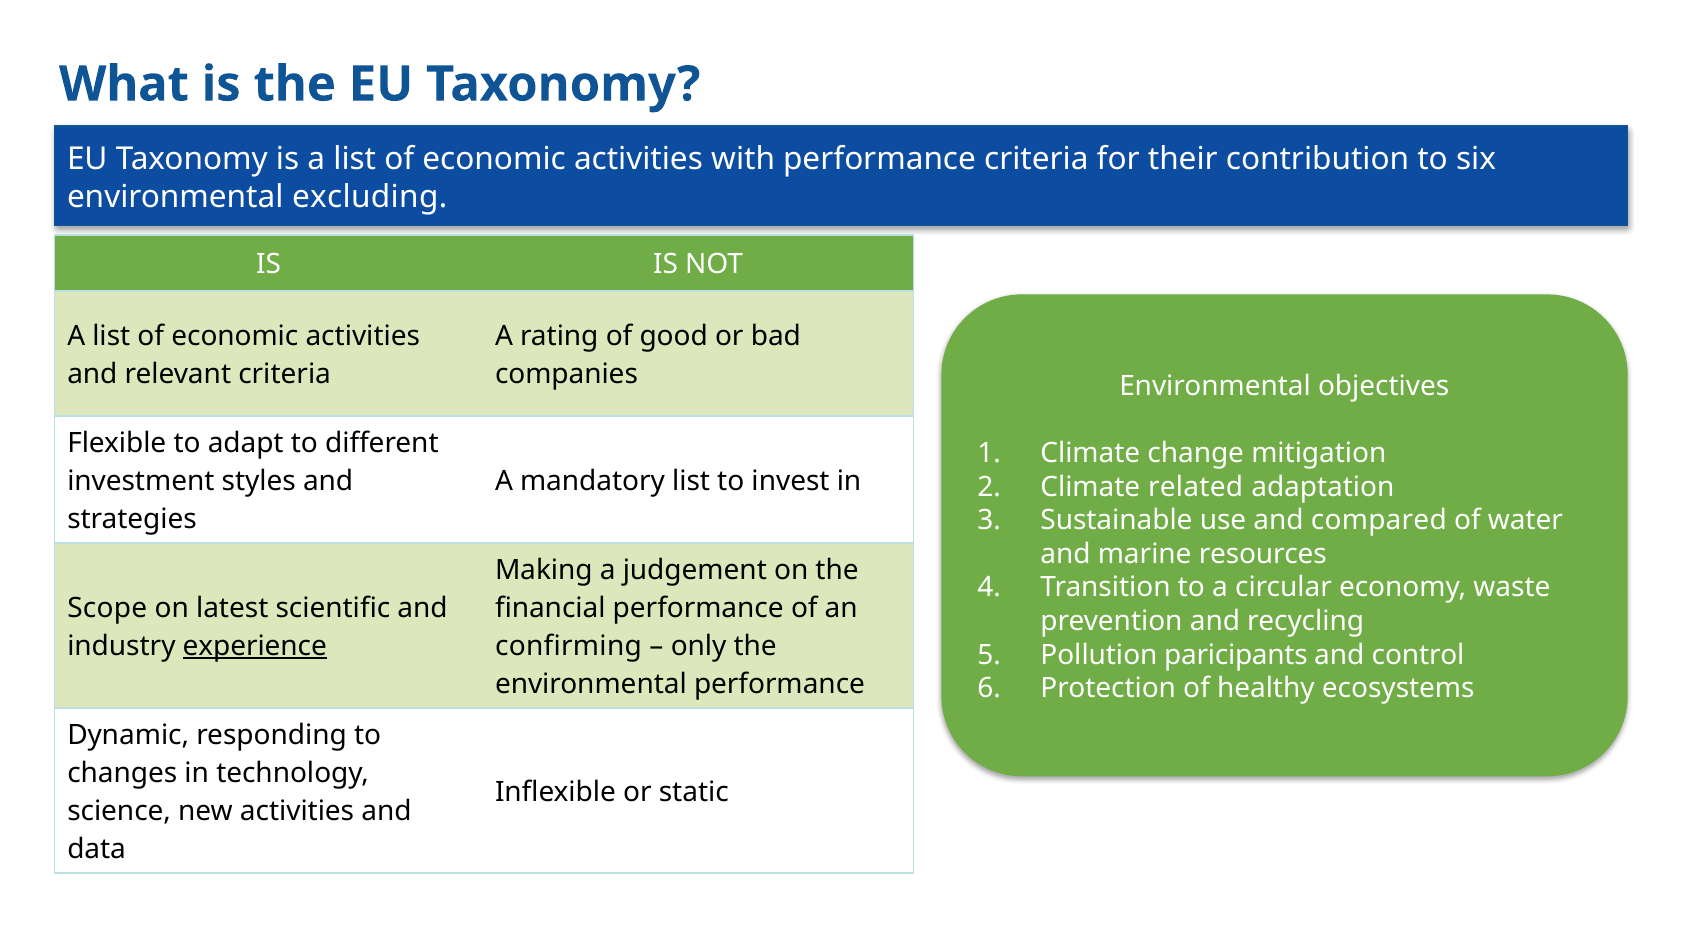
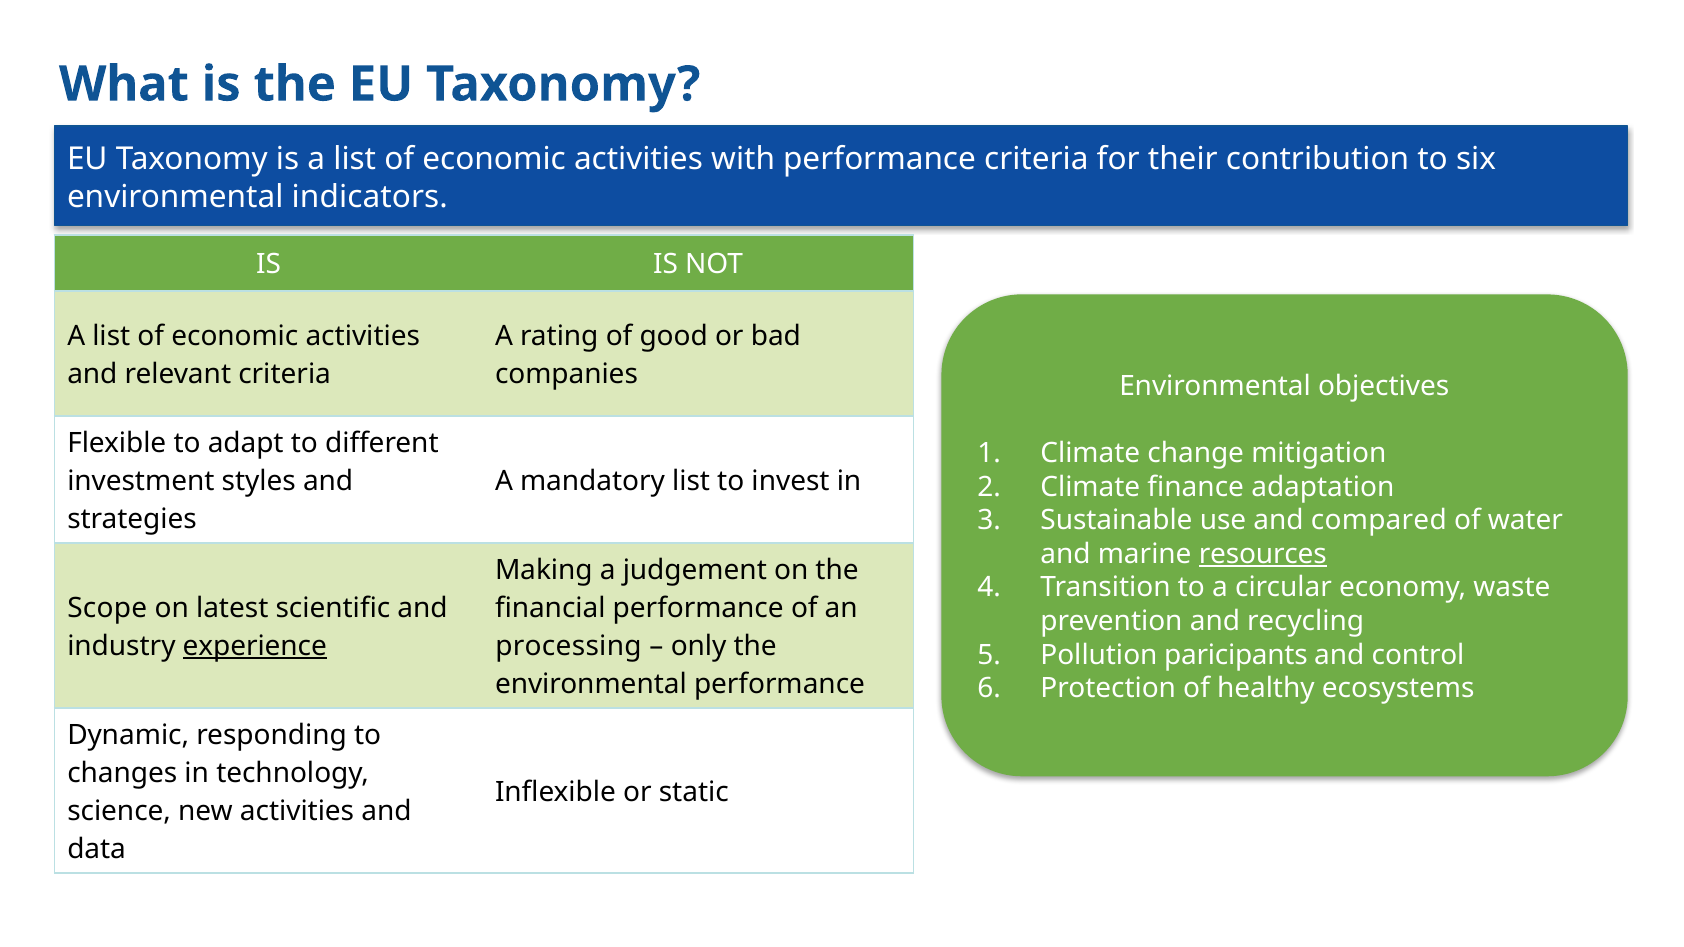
excluding: excluding -> indicators
related: related -> finance
resources underline: none -> present
confirming: confirming -> processing
